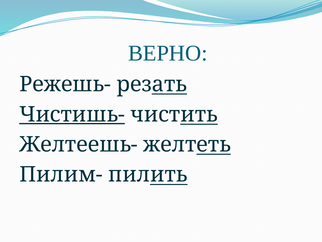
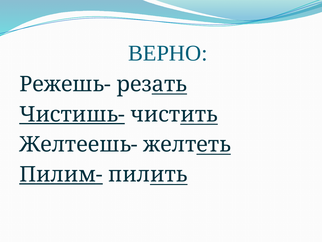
Пилим- underline: none -> present
